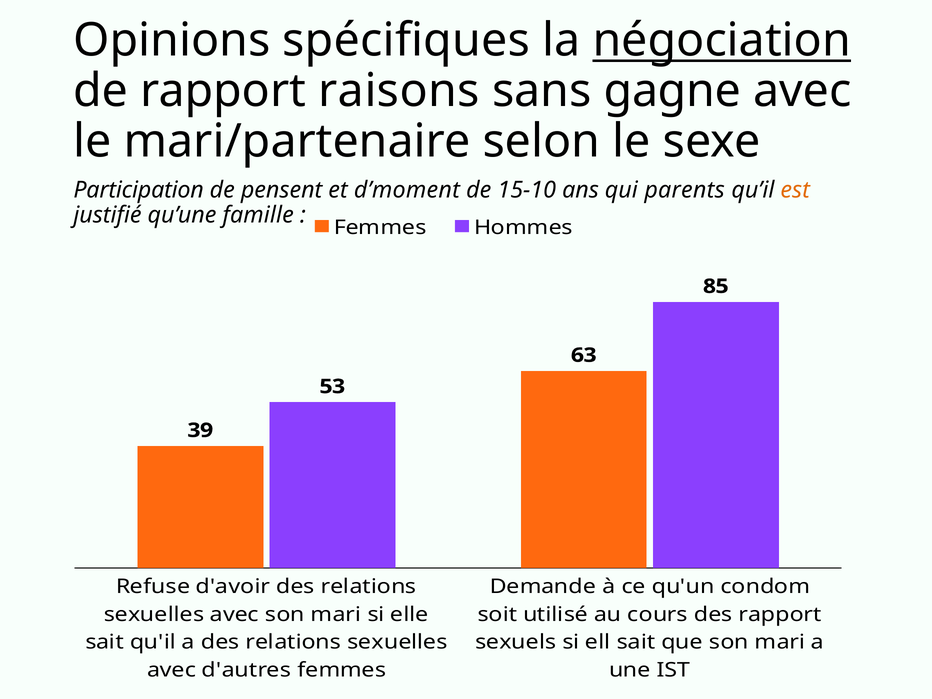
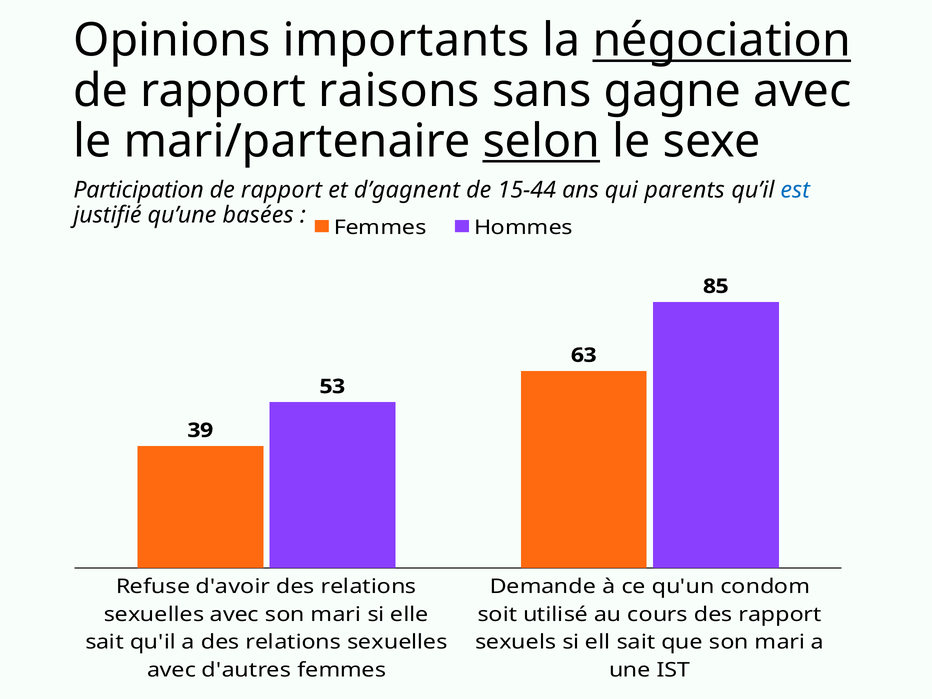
spécifiques: spécifiques -> importants
selon underline: none -> present
pensent at (282, 190): pensent -> rapport
d’moment: d’moment -> d’gagnent
15-10: 15-10 -> 15-44
est colour: orange -> blue
famille: famille -> basées
